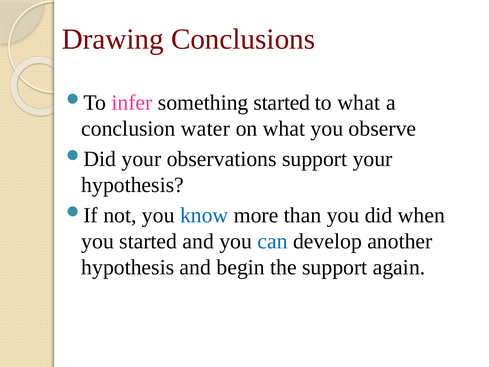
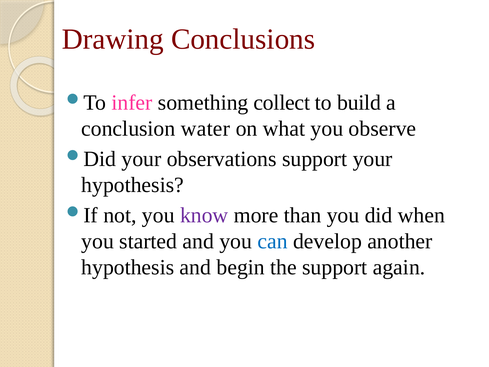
something started: started -> collect
to what: what -> build
know colour: blue -> purple
